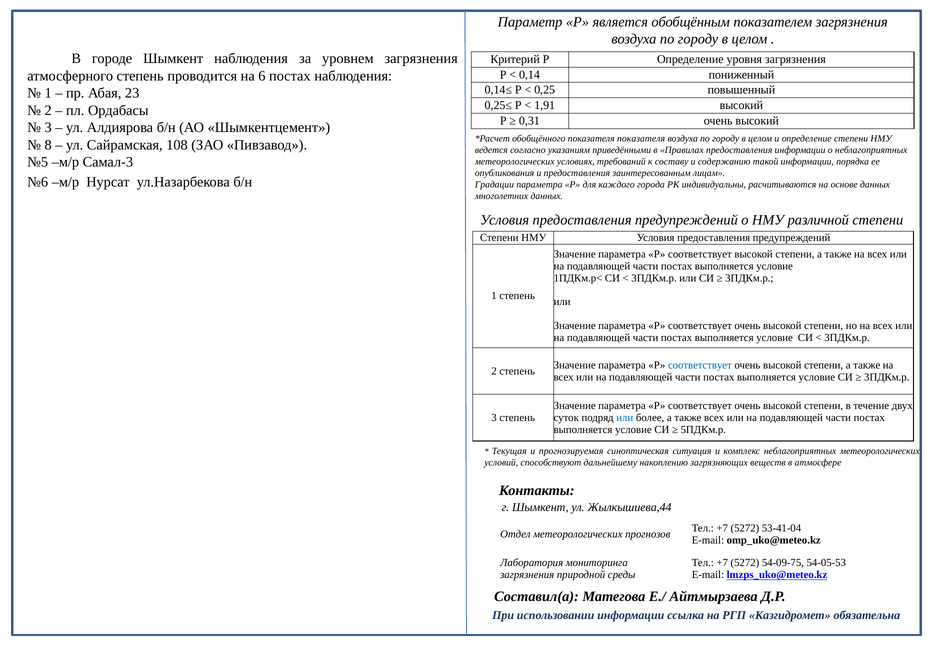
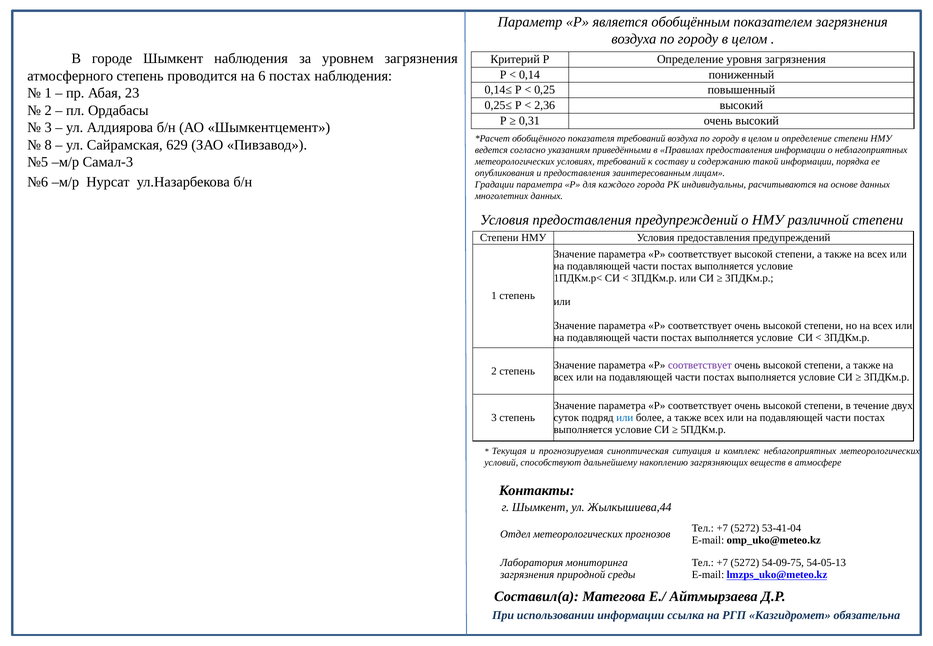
1,91: 1,91 -> 2,36
показателя показателя: показателя -> требований
108: 108 -> 629
соответствует at (700, 365) colour: blue -> purple
54-05-53: 54-05-53 -> 54-05-13
